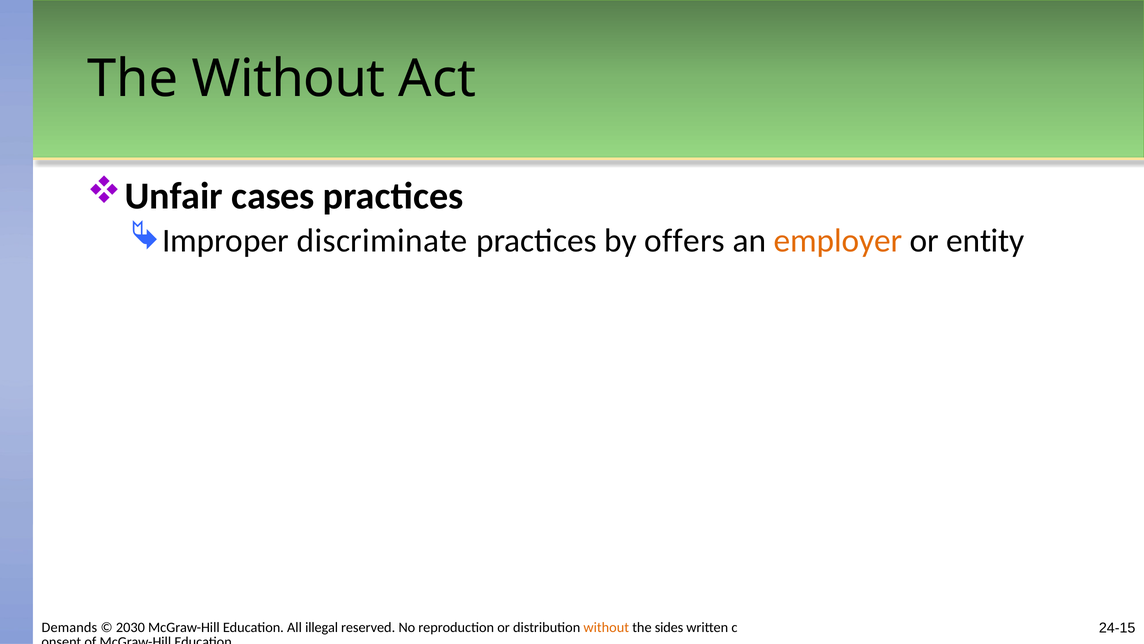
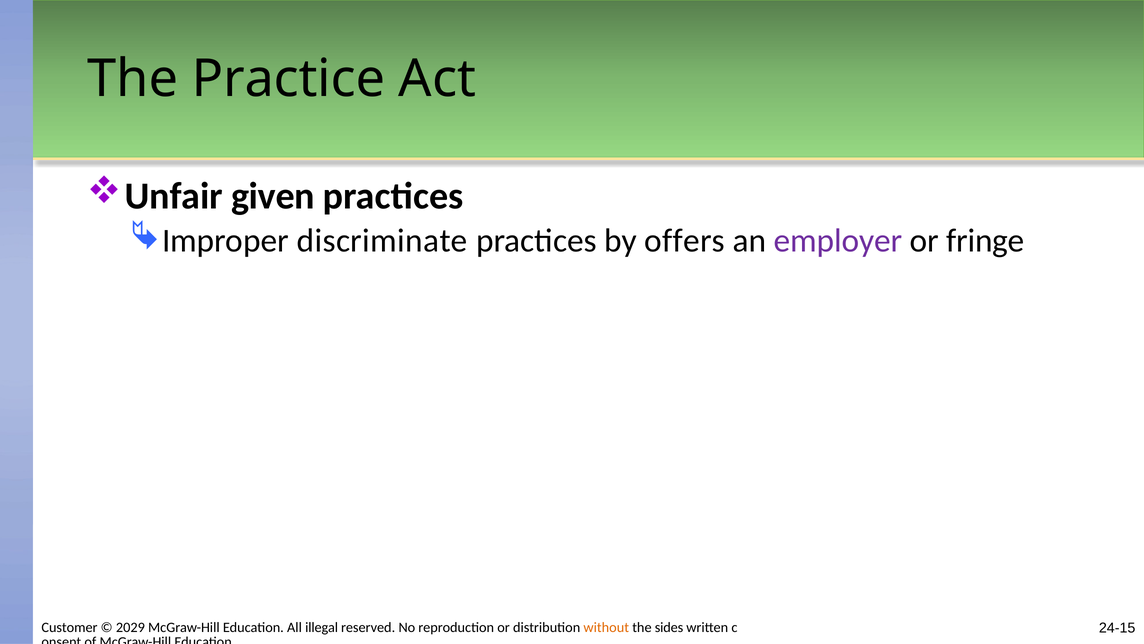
The Without: Without -> Practice
cases: cases -> given
employer colour: orange -> purple
entity: entity -> fringe
Demands: Demands -> Customer
2030: 2030 -> 2029
